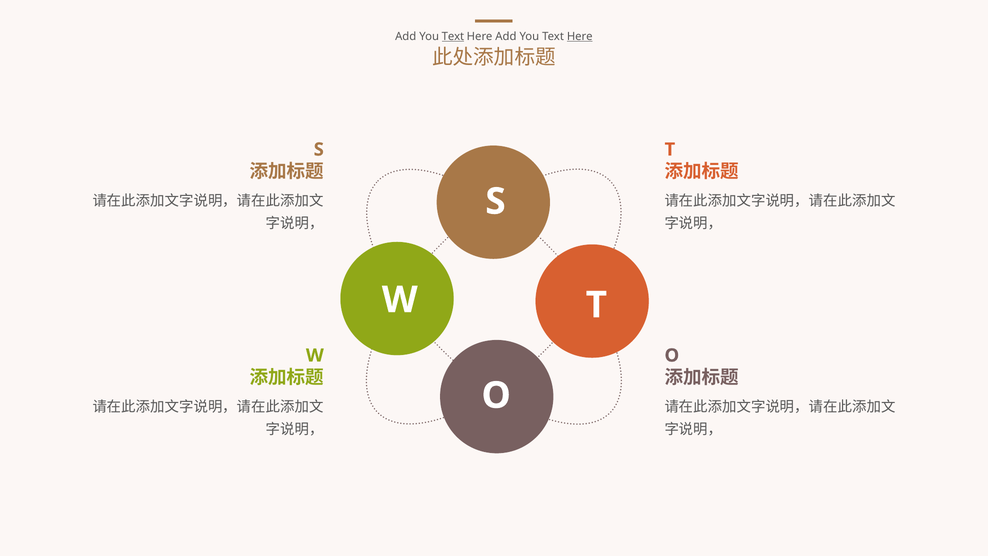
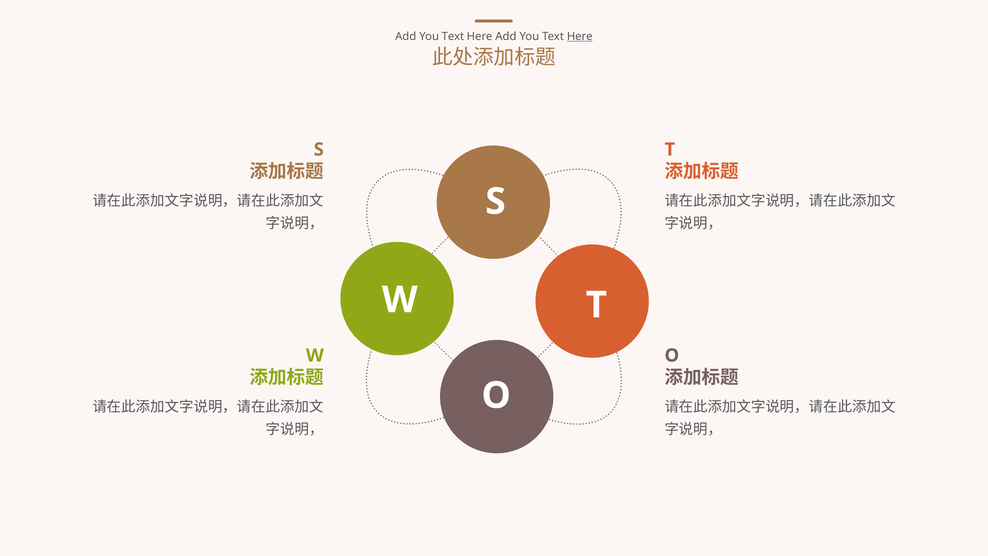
Text at (453, 36) underline: present -> none
